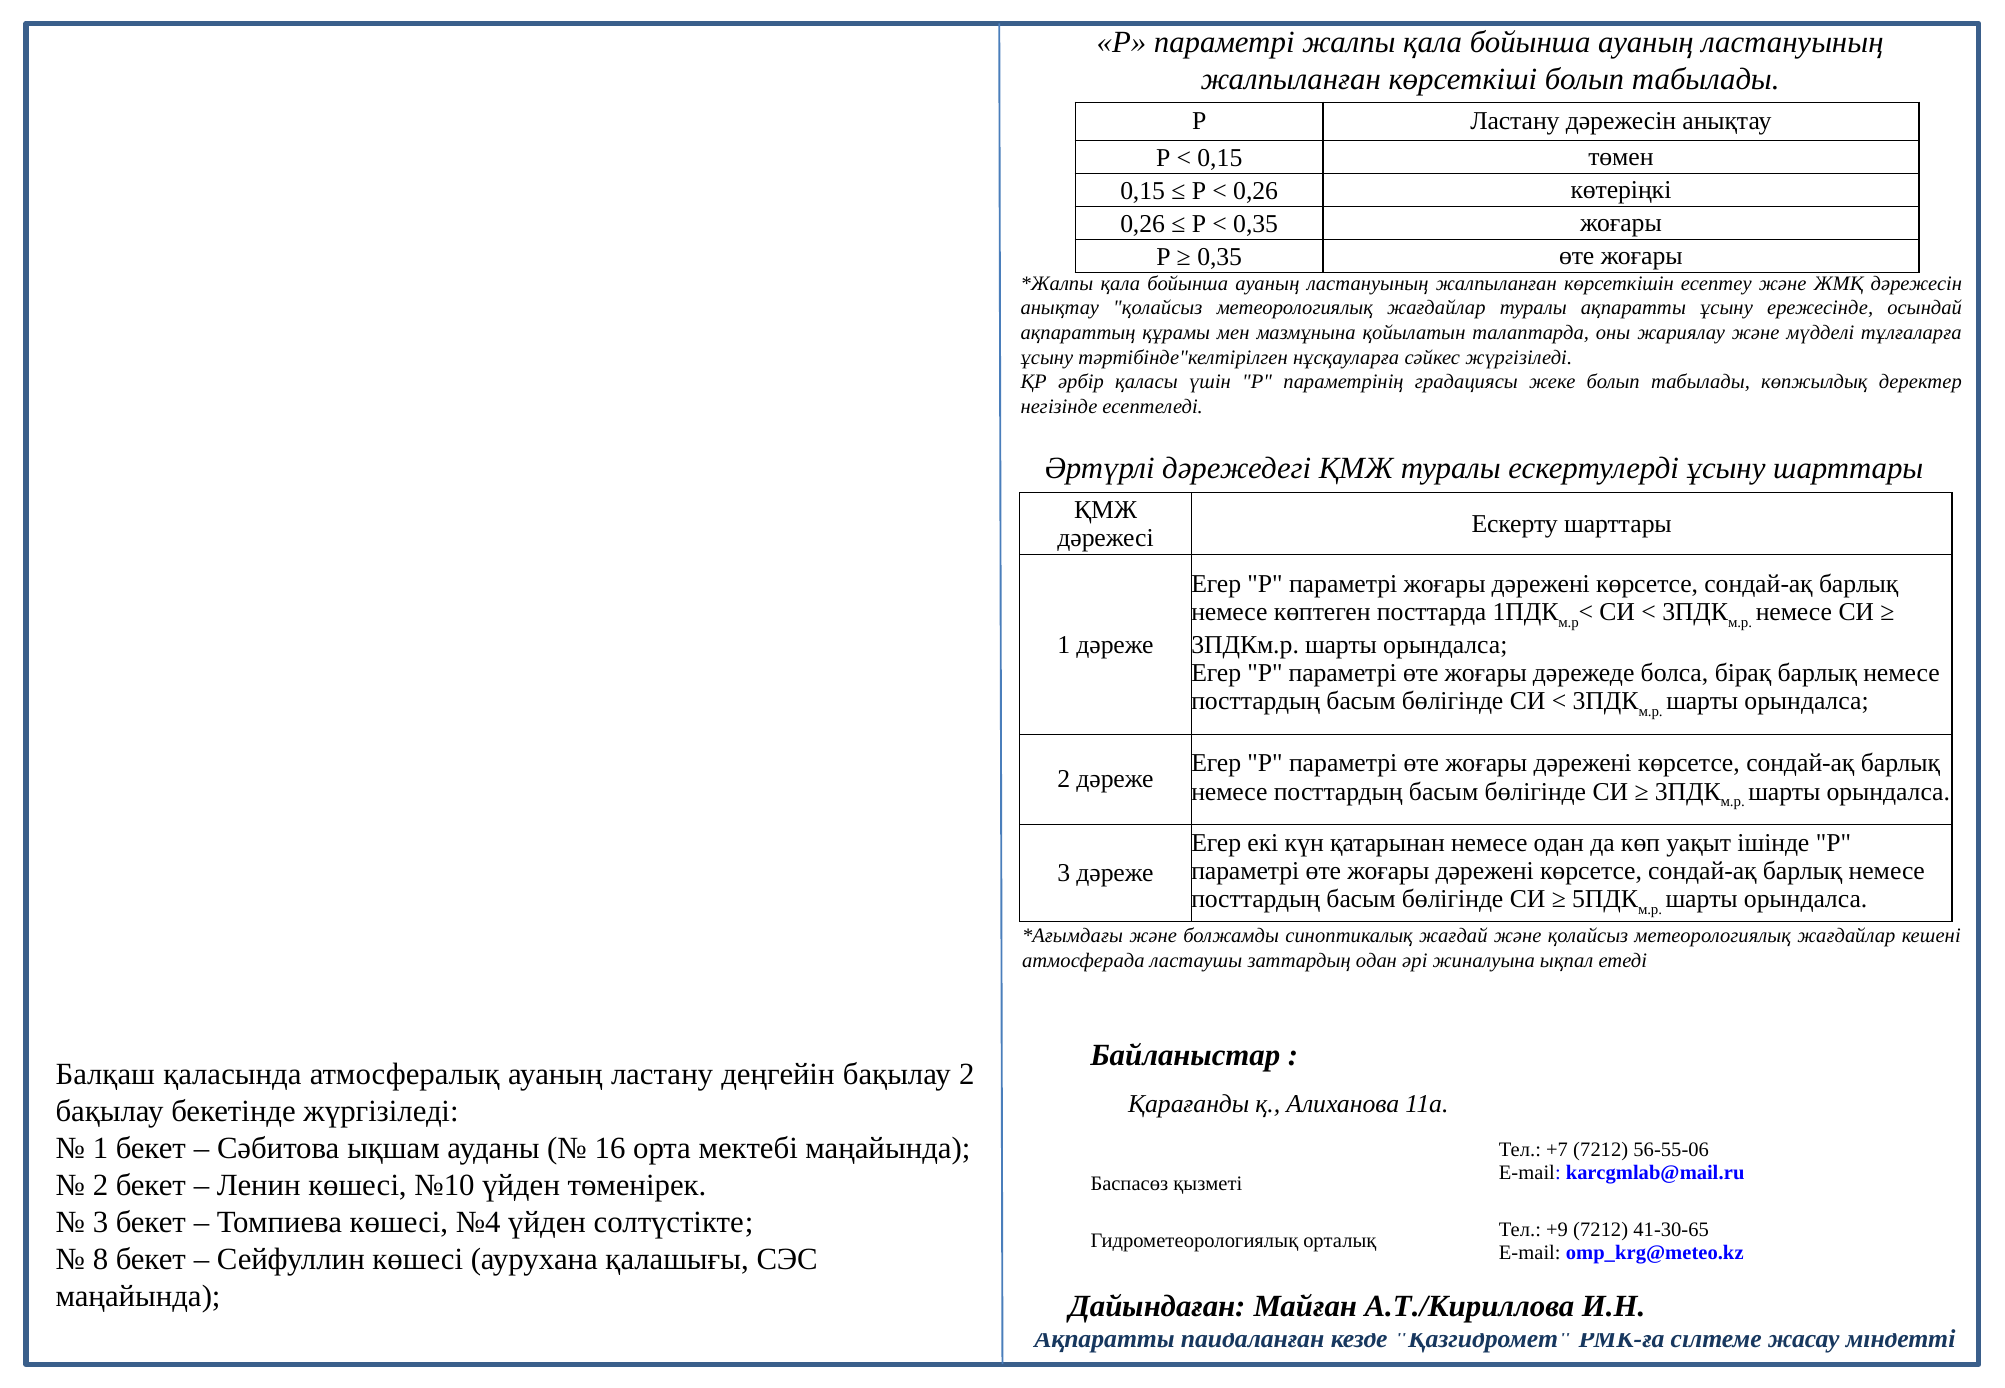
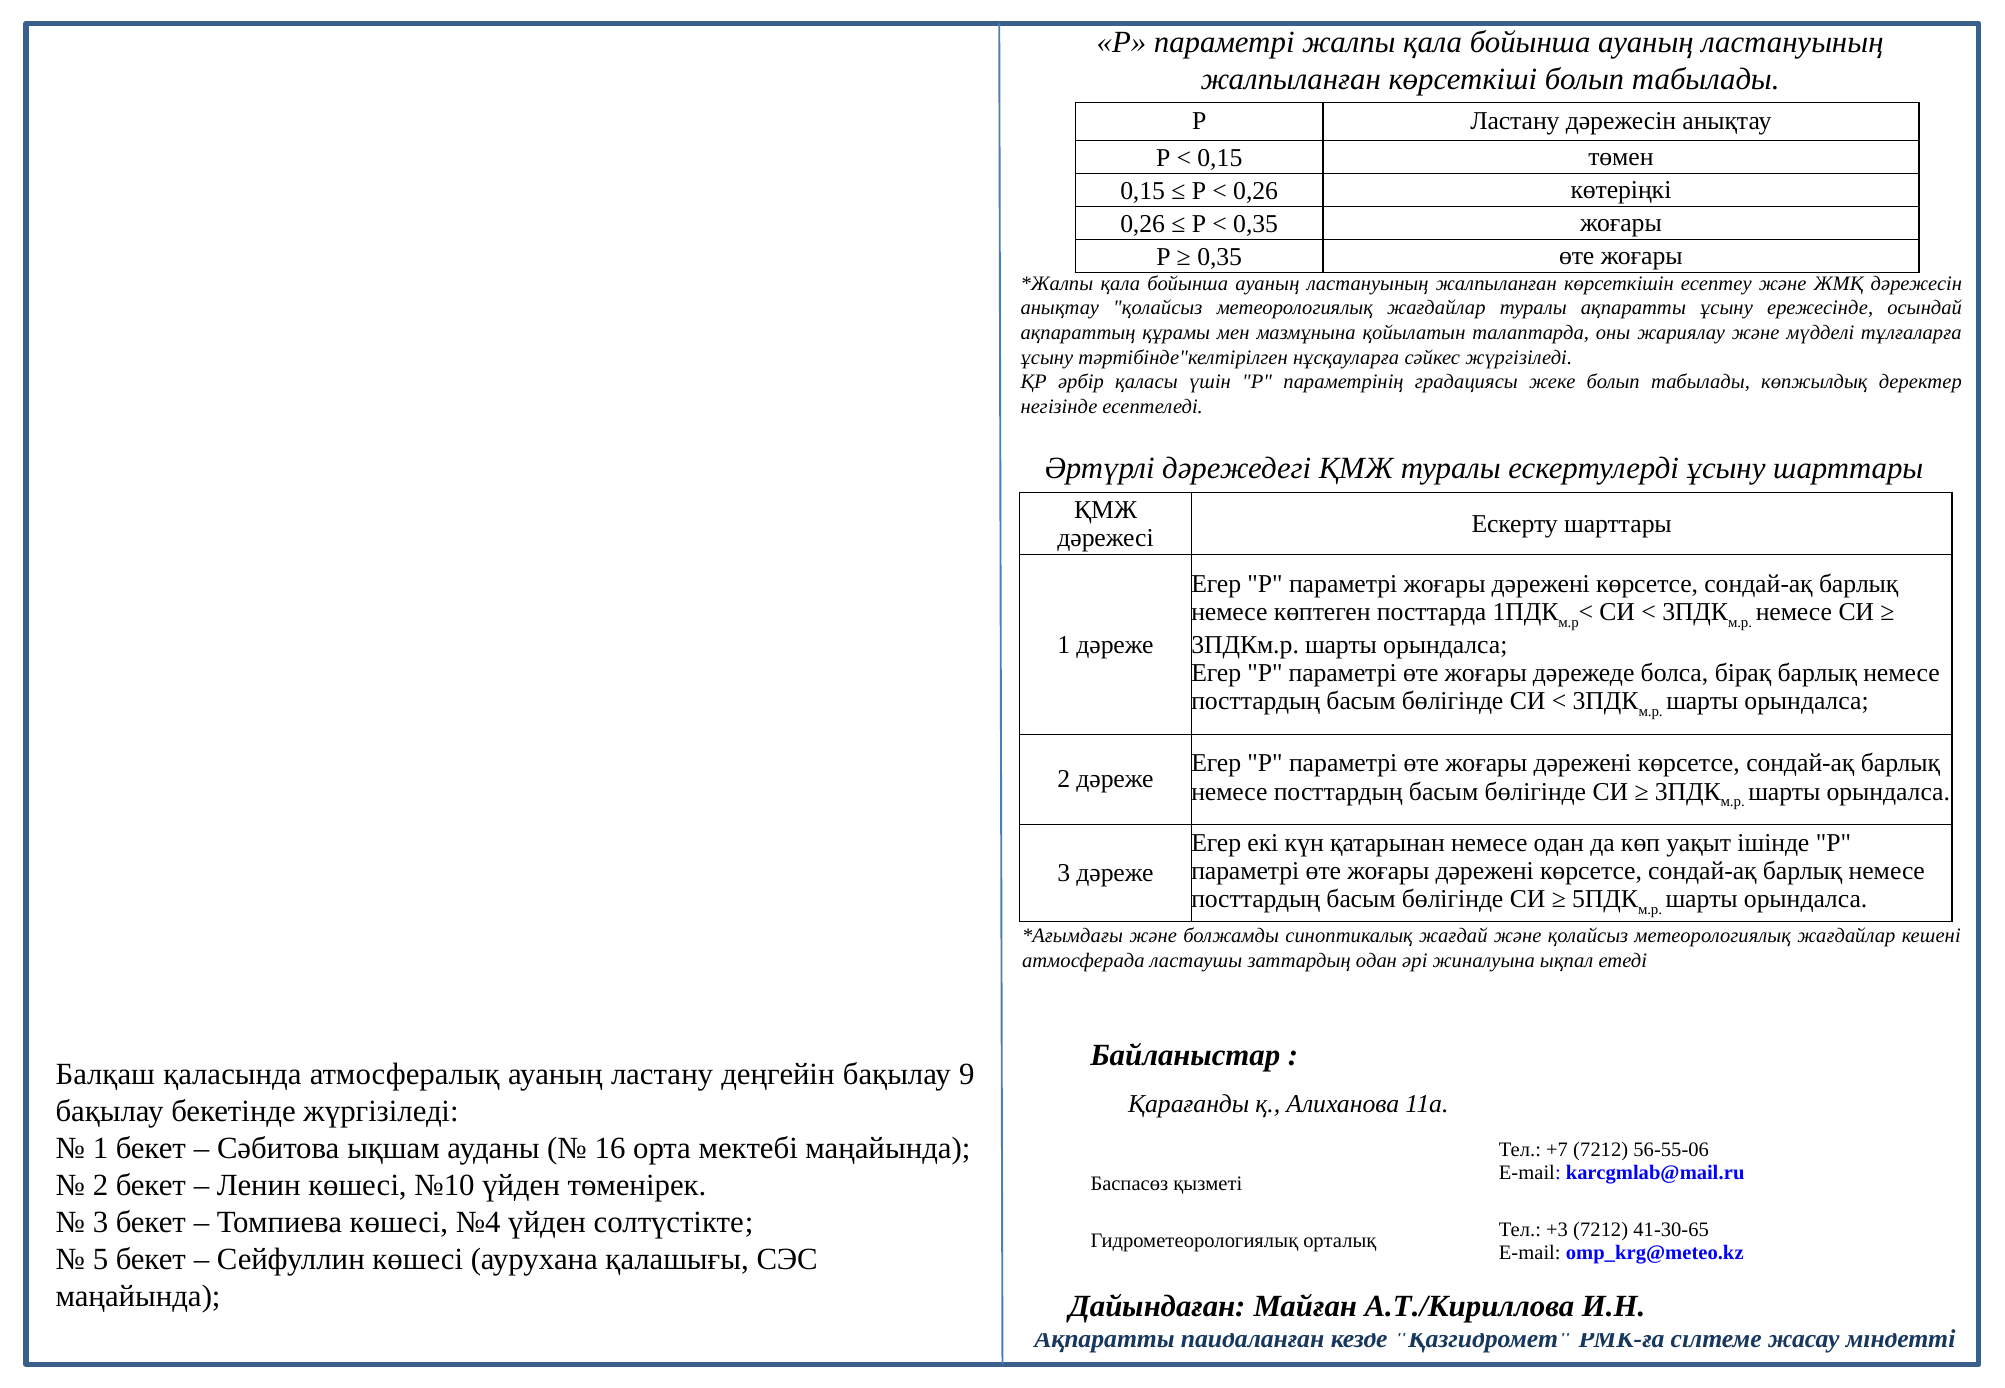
бақылау 2: 2 -> 9
+9: +9 -> +3
8: 8 -> 5
